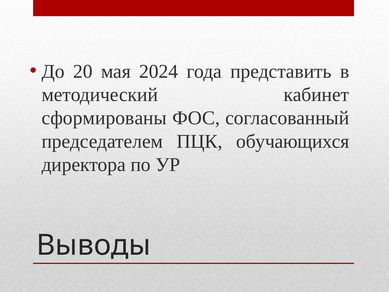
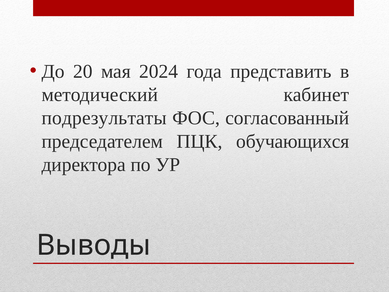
сформированы: сформированы -> подрезультаты
